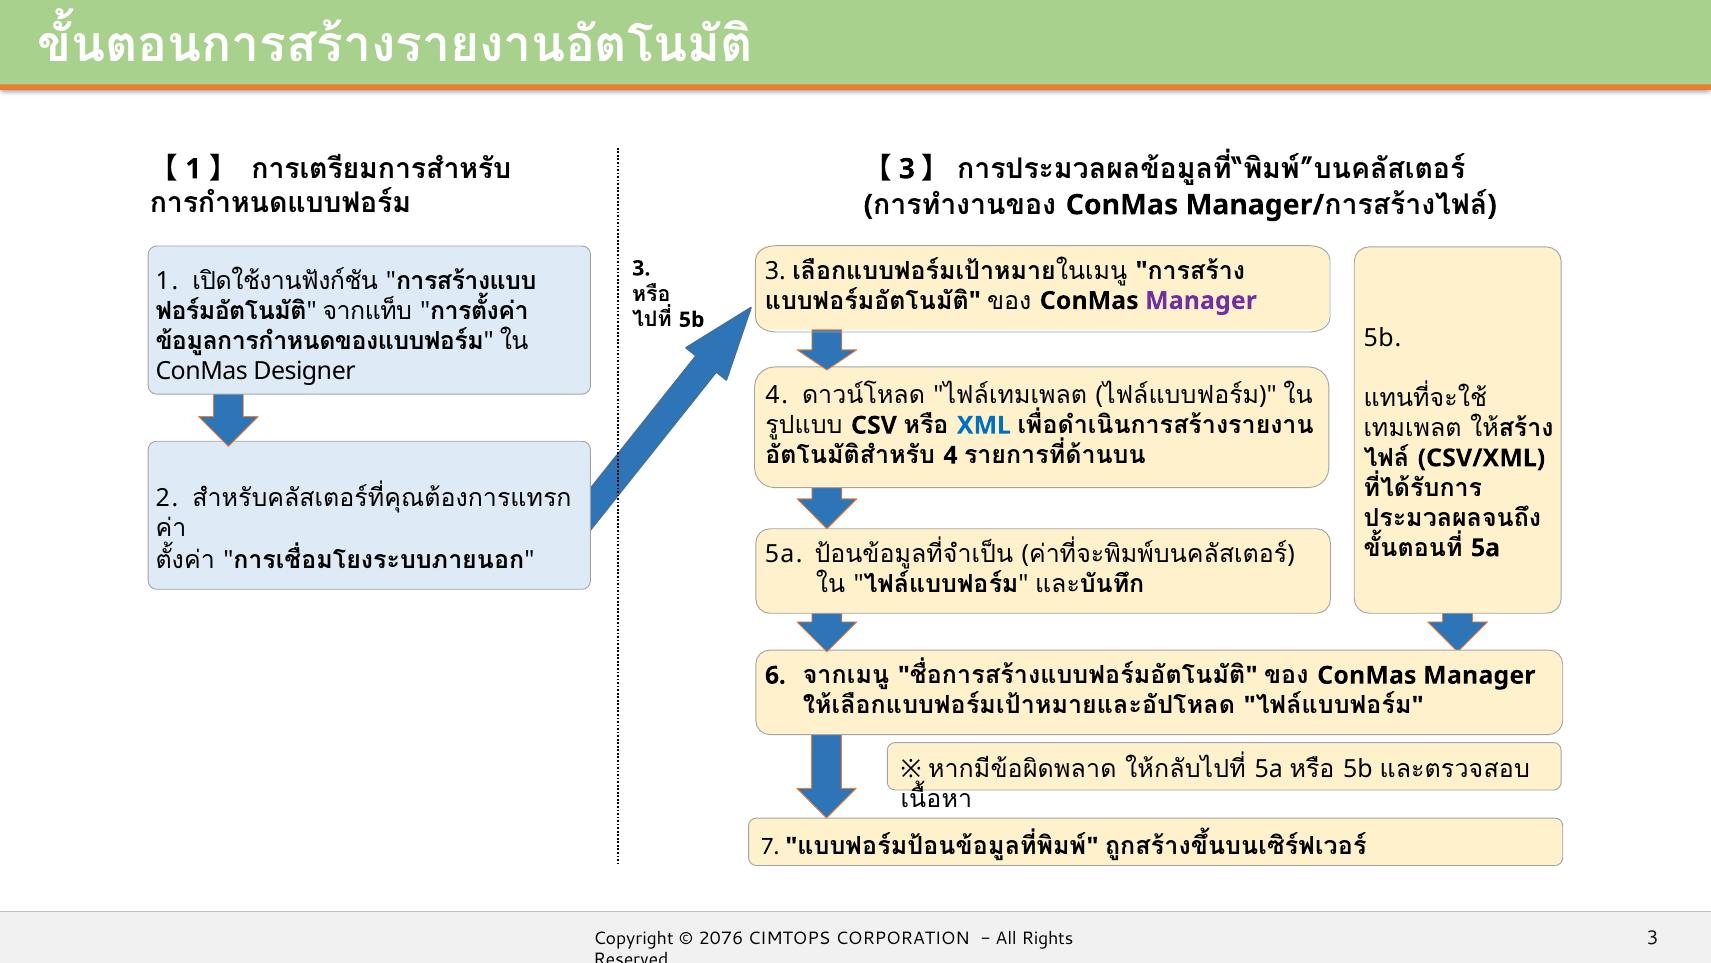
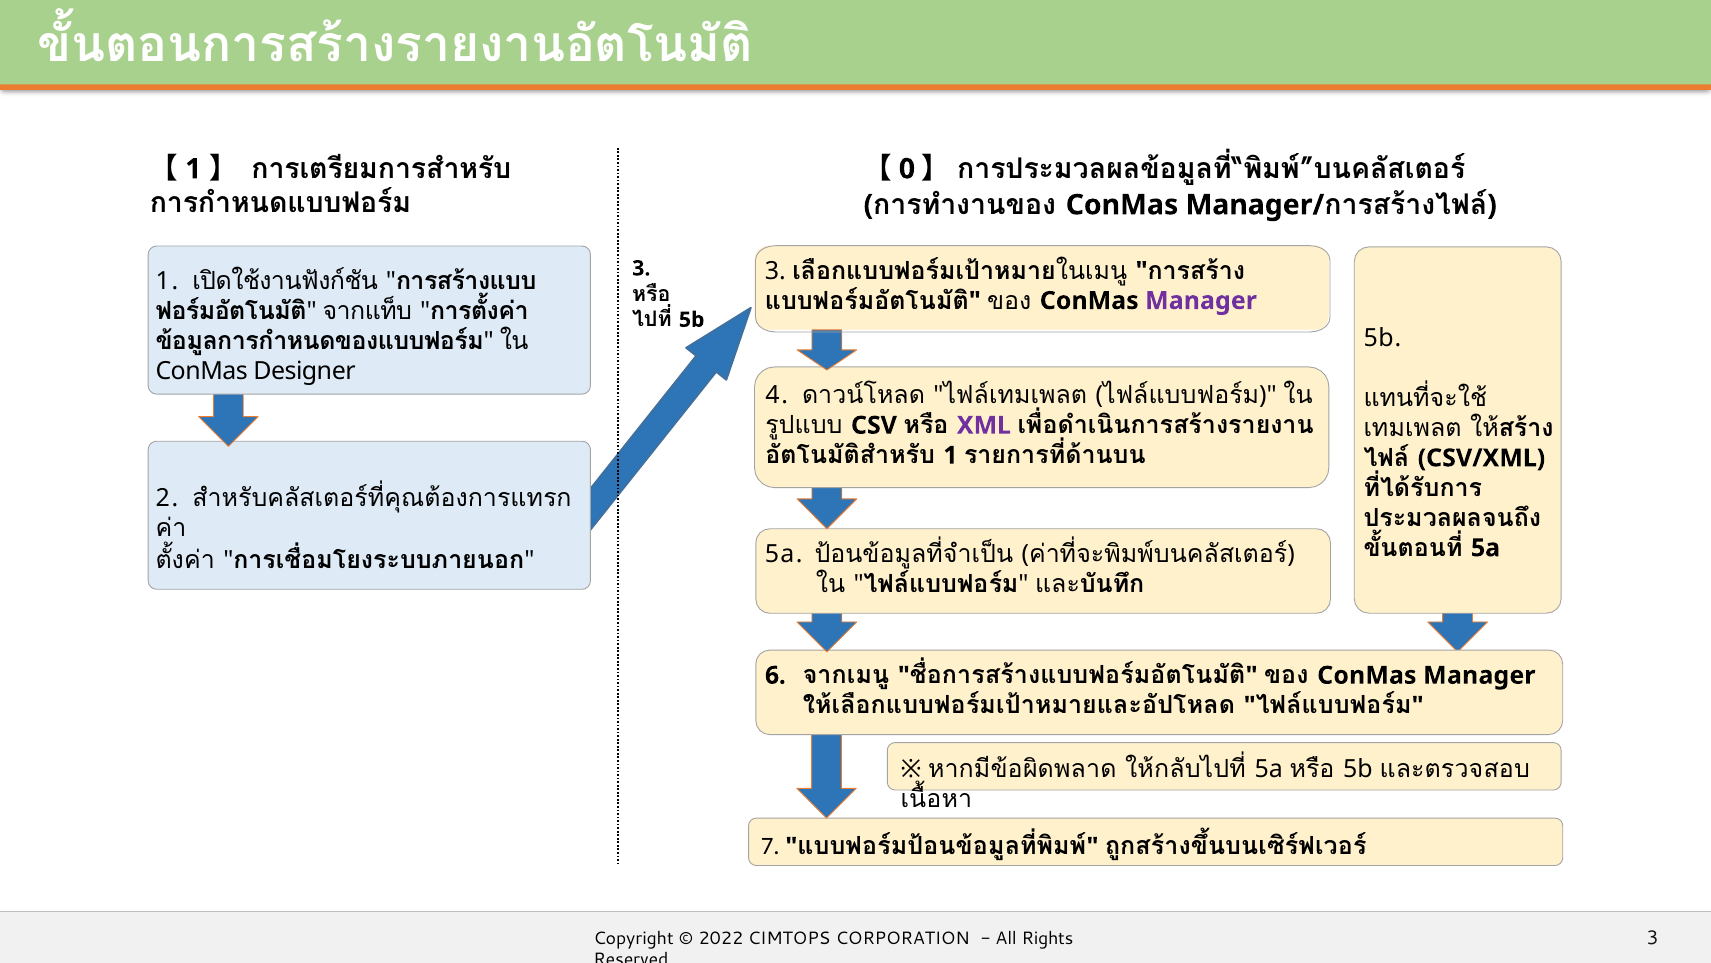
3 at (907, 169): 3 -> 0
XML colour: blue -> purple
4 at (951, 455): 4 -> 1
2076: 2076 -> 2022
